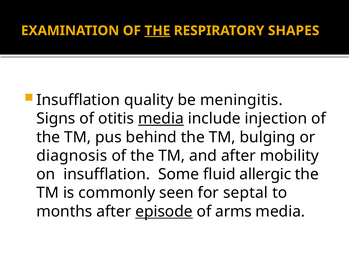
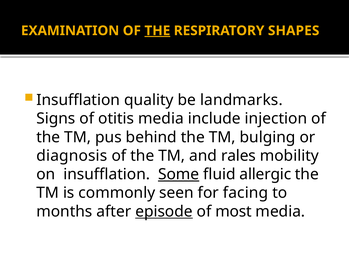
meningitis: meningitis -> landmarks
media at (161, 119) underline: present -> none
and after: after -> rales
Some underline: none -> present
septal: septal -> facing
arms: arms -> most
